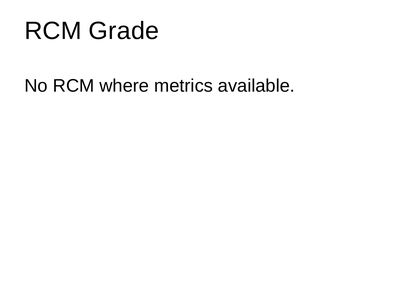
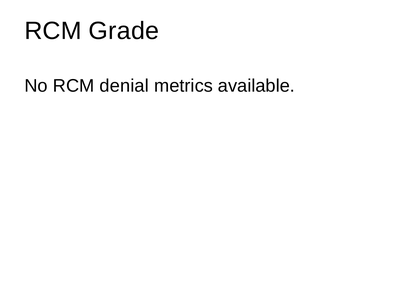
where: where -> denial
